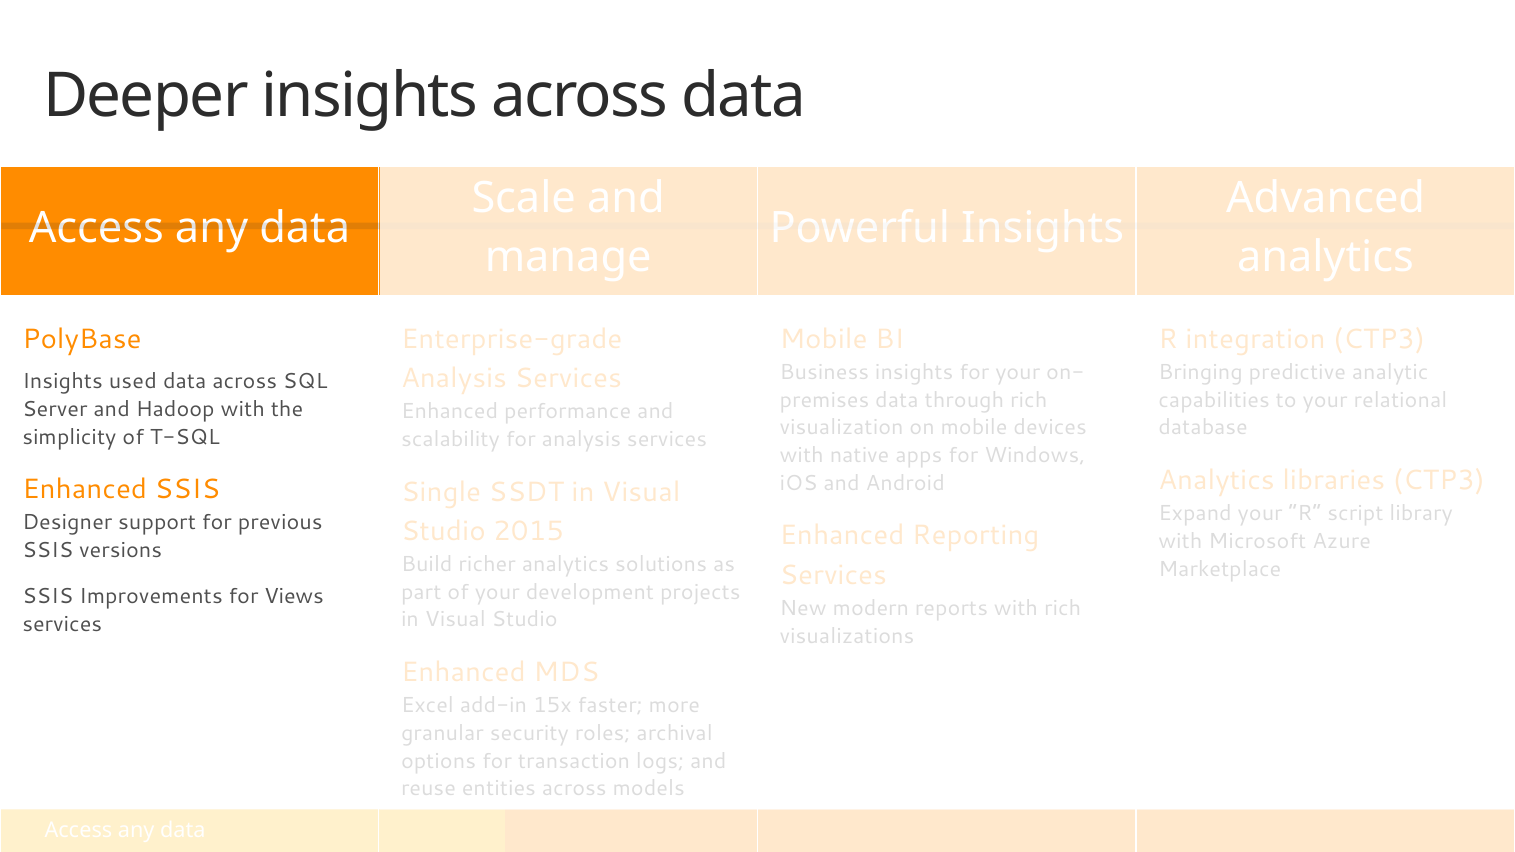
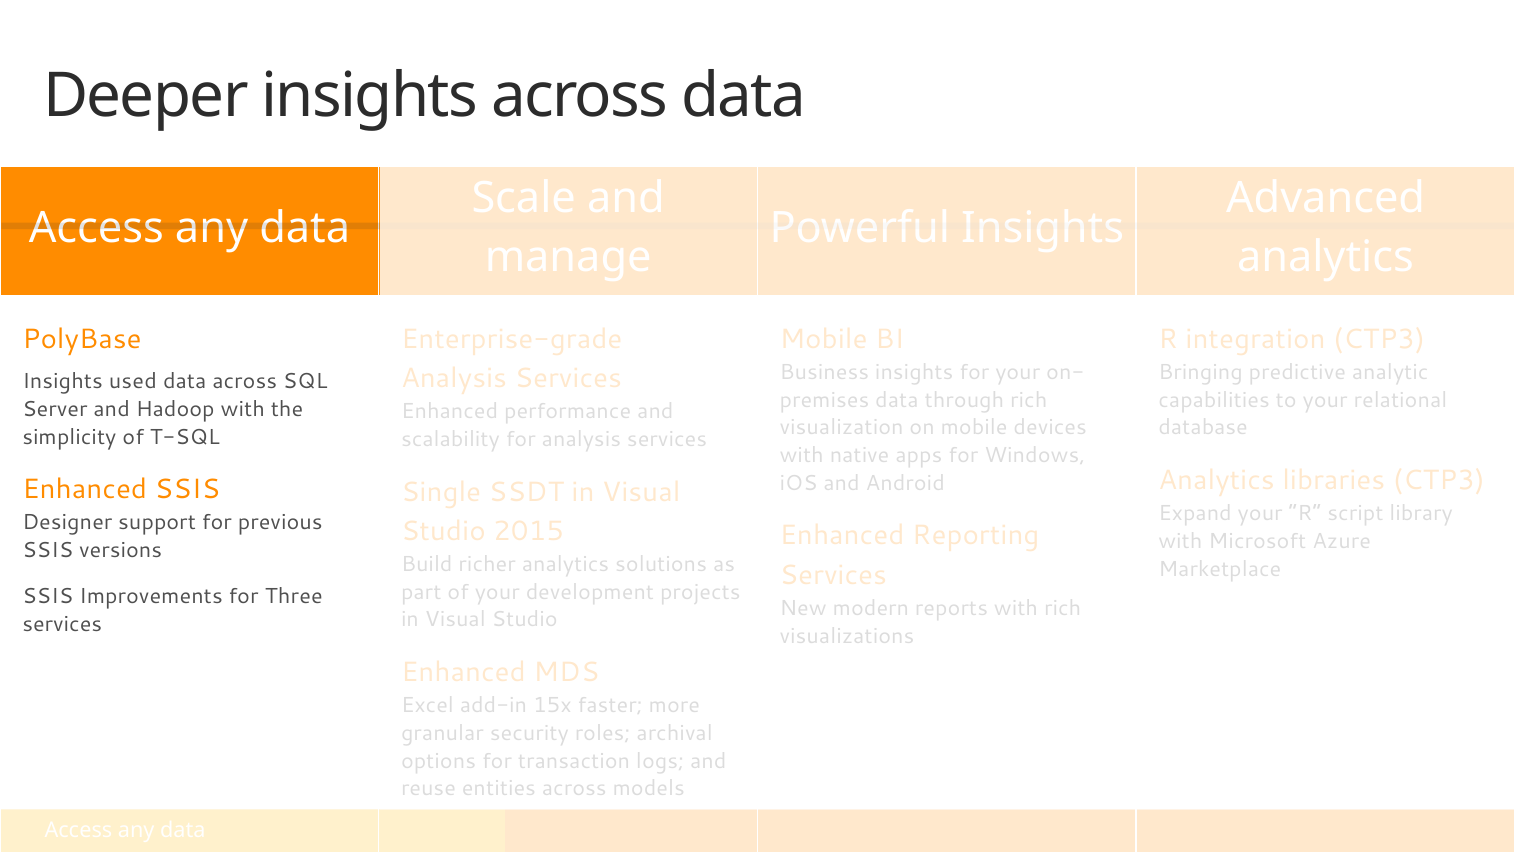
Views: Views -> Three
